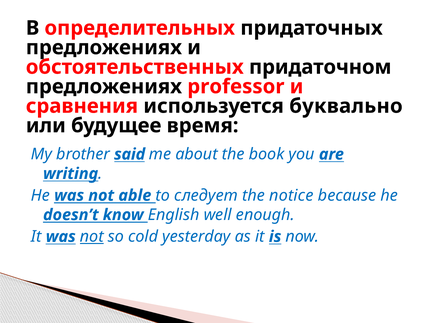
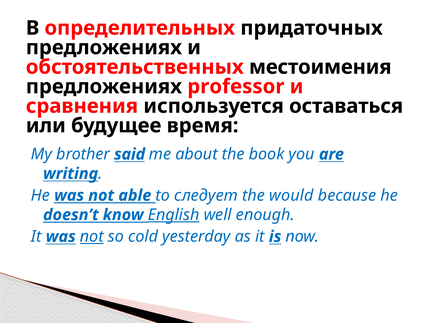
придаточном: придаточном -> местоимения
буквально: буквально -> оставаться
notice: notice -> would
English underline: none -> present
